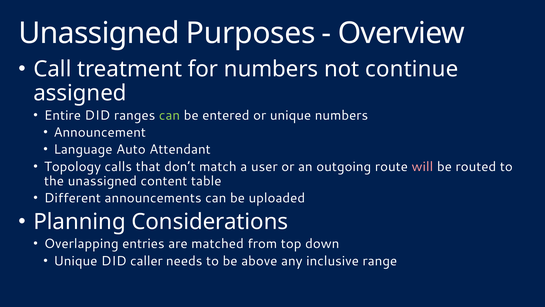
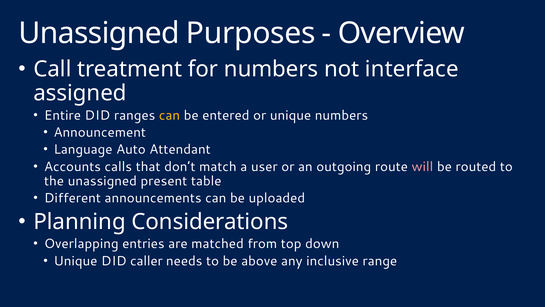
continue: continue -> interface
can at (169, 115) colour: light green -> yellow
Topology: Topology -> Accounts
content: content -> present
